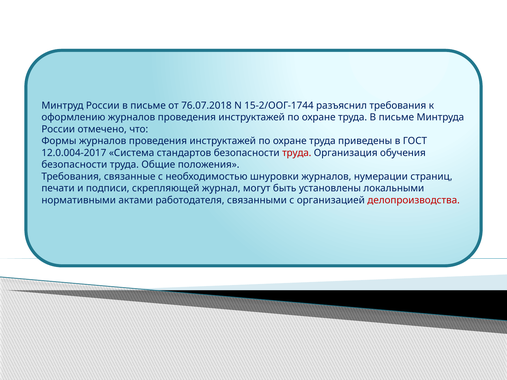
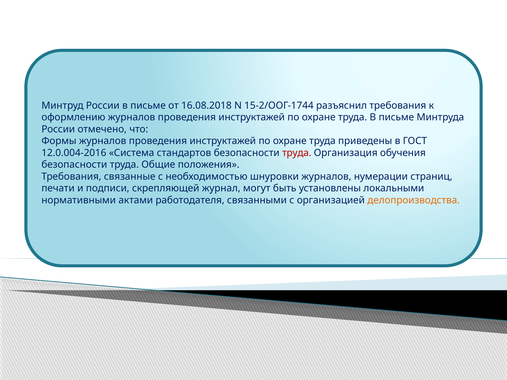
76.07.2018: 76.07.2018 -> 16.08.2018
12.0.004-2017: 12.0.004-2017 -> 12.0.004-2016
делопроизводства colour: red -> orange
